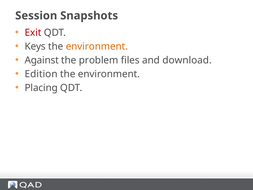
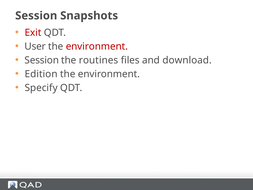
Keys: Keys -> User
environment at (97, 46) colour: orange -> red
Against at (42, 60): Against -> Session
problem: problem -> routines
Placing: Placing -> Specify
